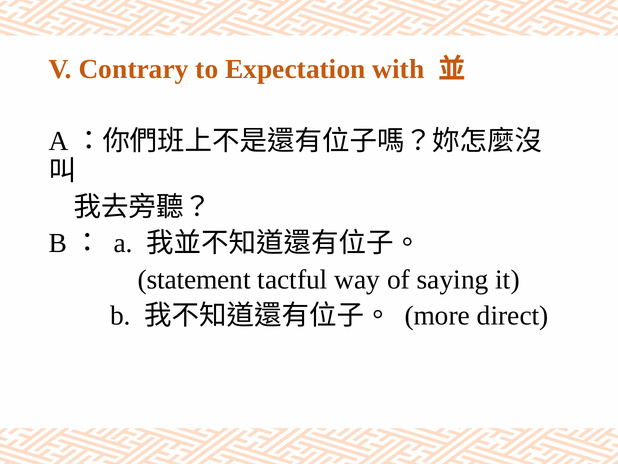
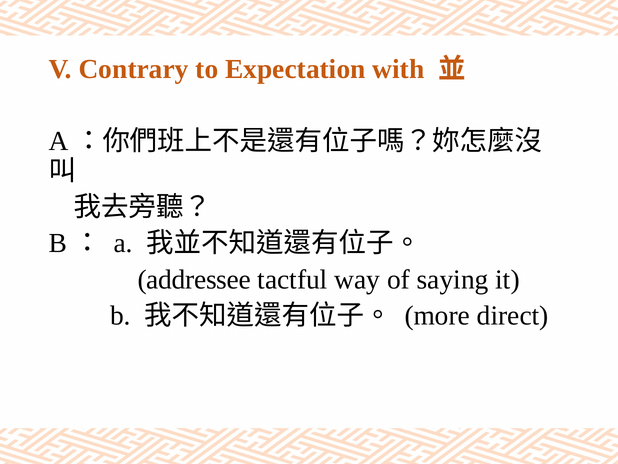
statement: statement -> addressee
